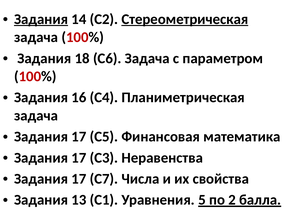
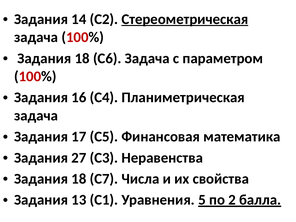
Задания at (41, 19) underline: present -> none
17 at (79, 158): 17 -> 27
17 at (79, 179): 17 -> 18
